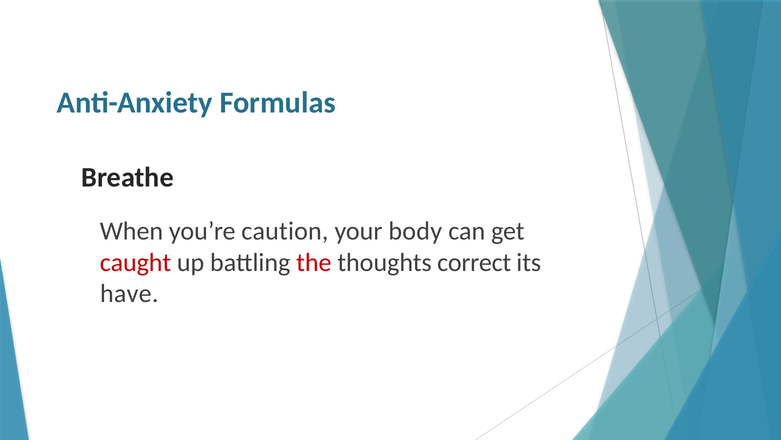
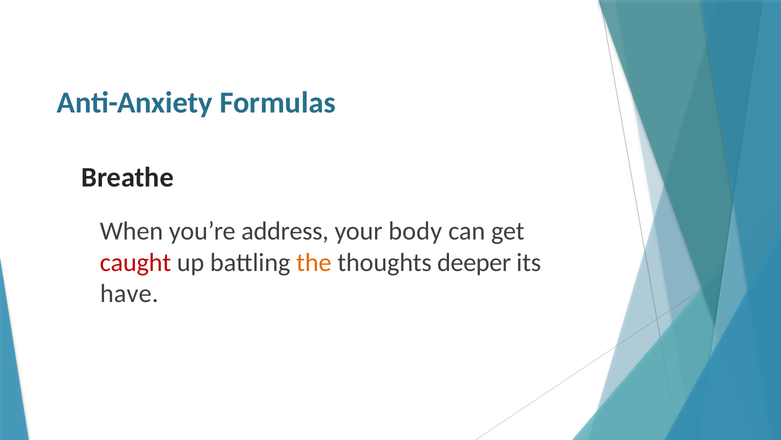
caution: caution -> address
the colour: red -> orange
correct: correct -> deeper
